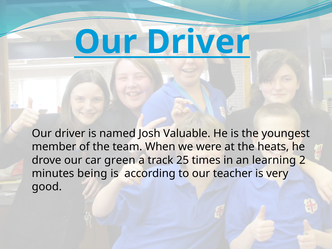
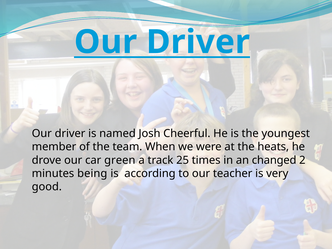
Valuable: Valuable -> Cheerful
learning: learning -> changed
